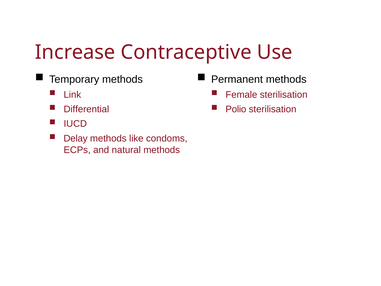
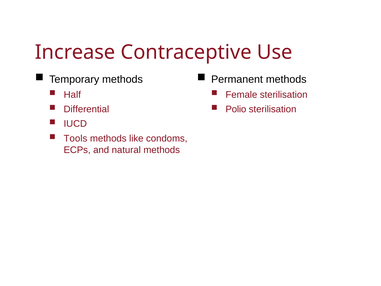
Link: Link -> Half
Delay: Delay -> Tools
